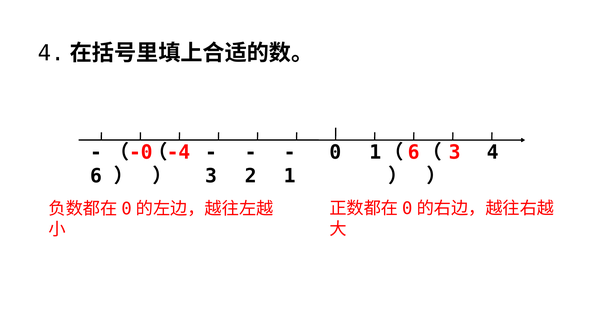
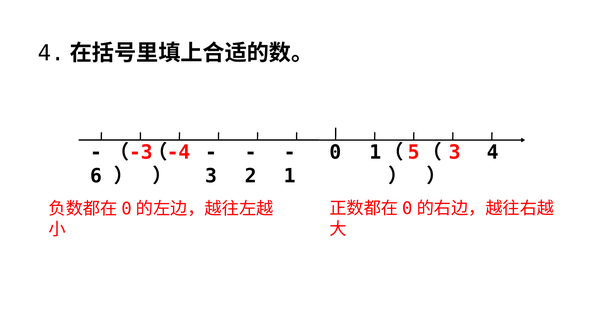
-0: -0 -> -3
-4 6: 6 -> 5
